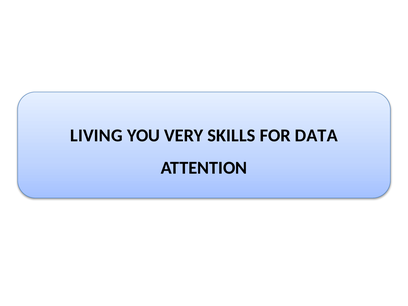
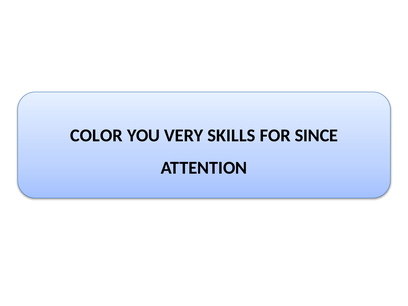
LIVING: LIVING -> COLOR
DATA: DATA -> SINCE
